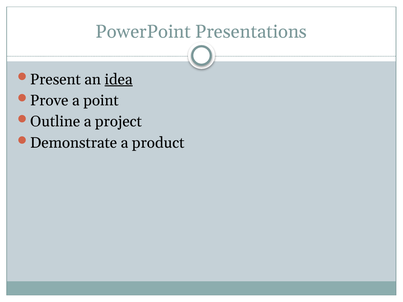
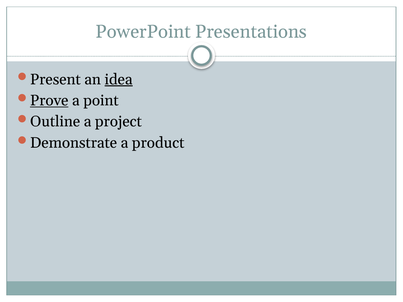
Prove underline: none -> present
